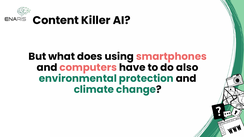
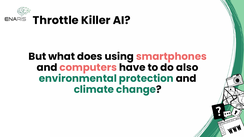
Content: Content -> Throttle
